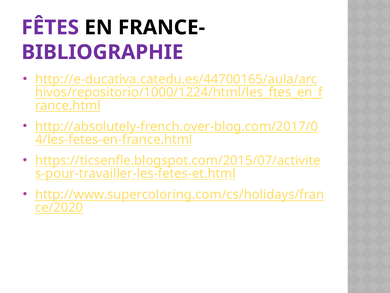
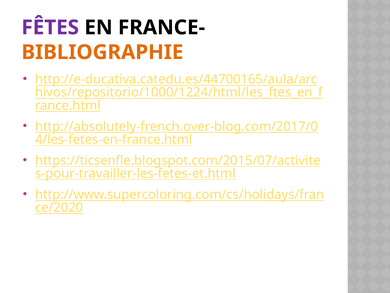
BIBLIOGRAPHIE colour: purple -> orange
